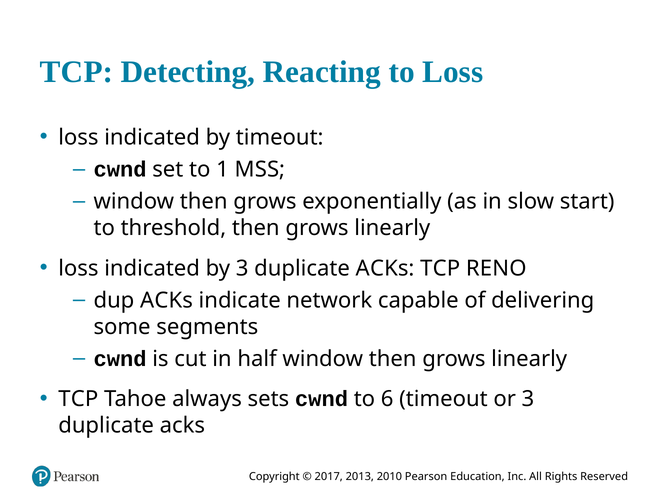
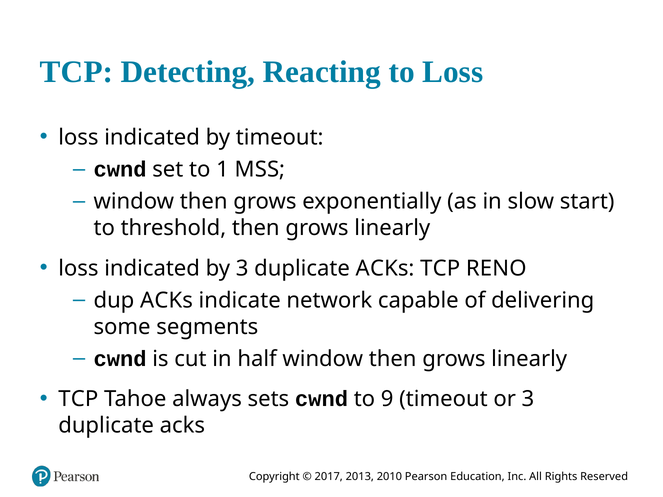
6: 6 -> 9
